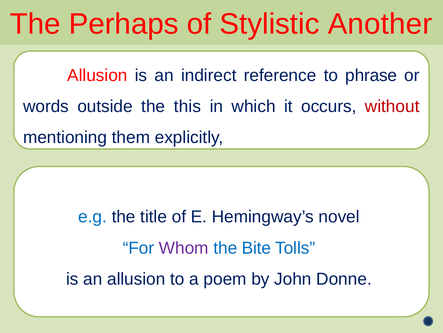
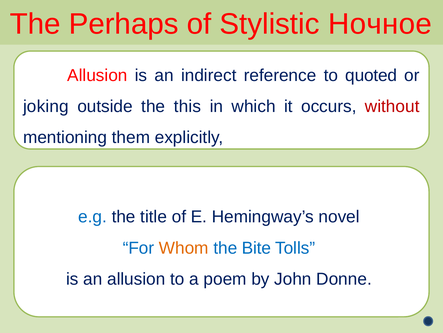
Another: Another -> Ночное
phrase: phrase -> quoted
words: words -> joking
Whom colour: purple -> orange
